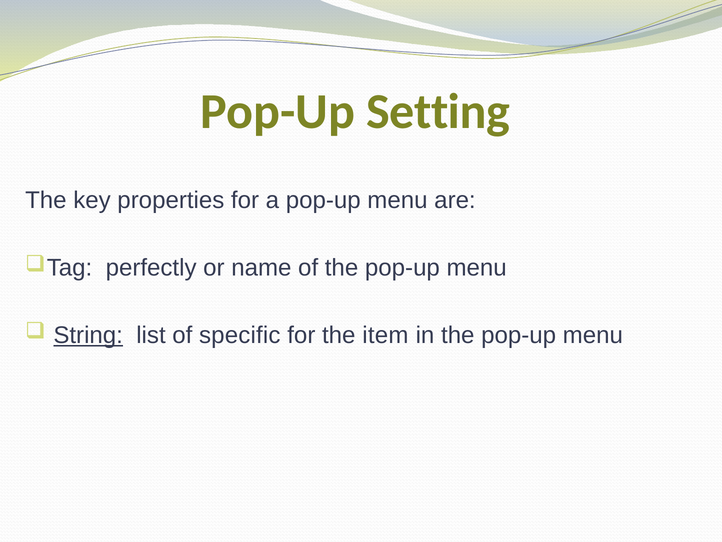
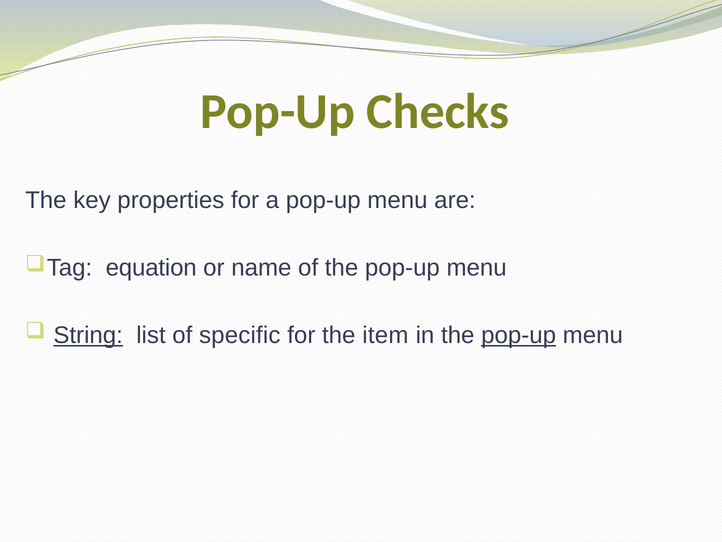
Setting: Setting -> Checks
perfectly: perfectly -> equation
pop-up at (519, 335) underline: none -> present
